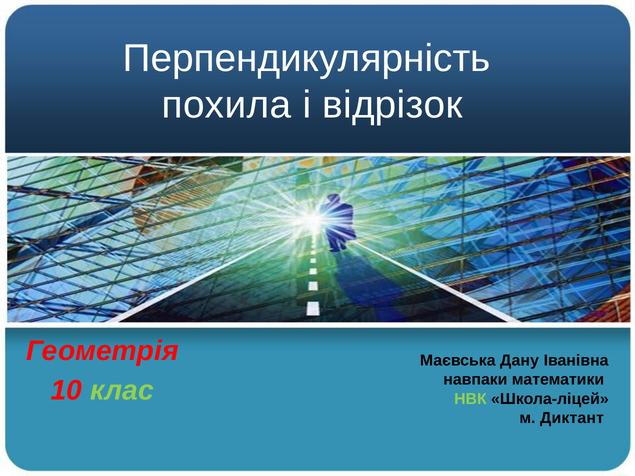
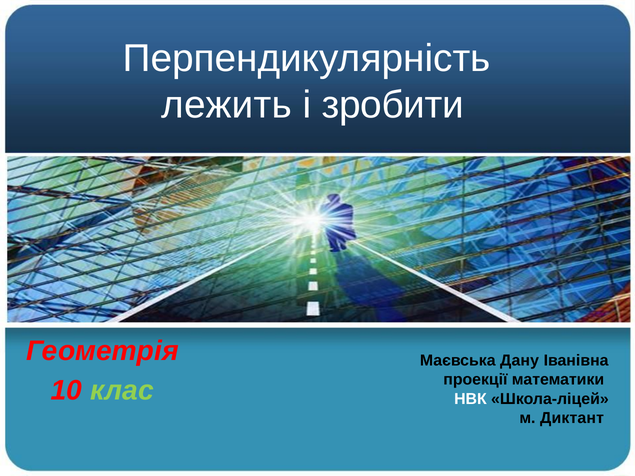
похила: похила -> лежить
відрізок: відрізок -> зробити
навпаки: навпаки -> проекції
НВК colour: light green -> white
